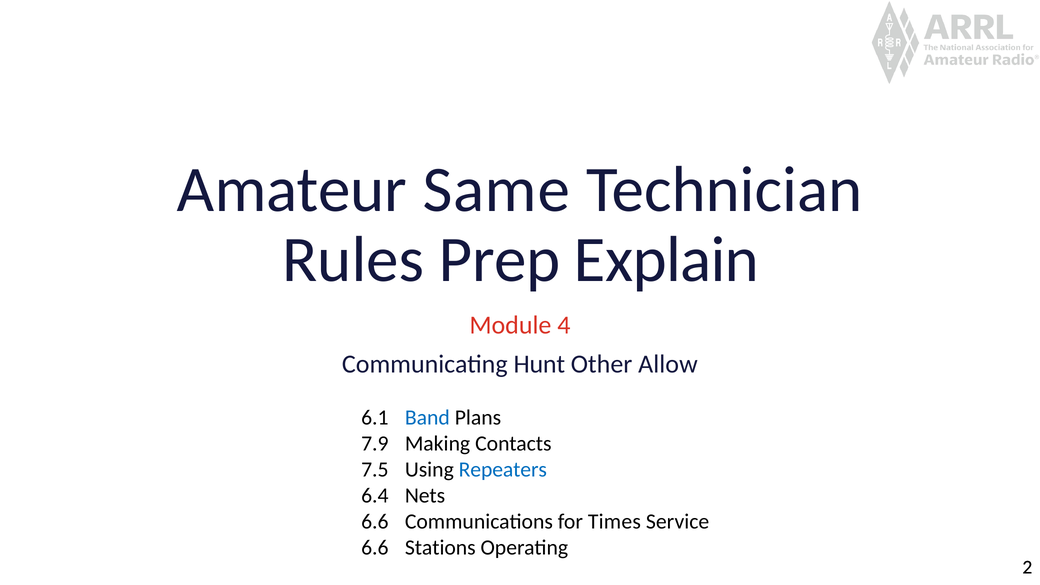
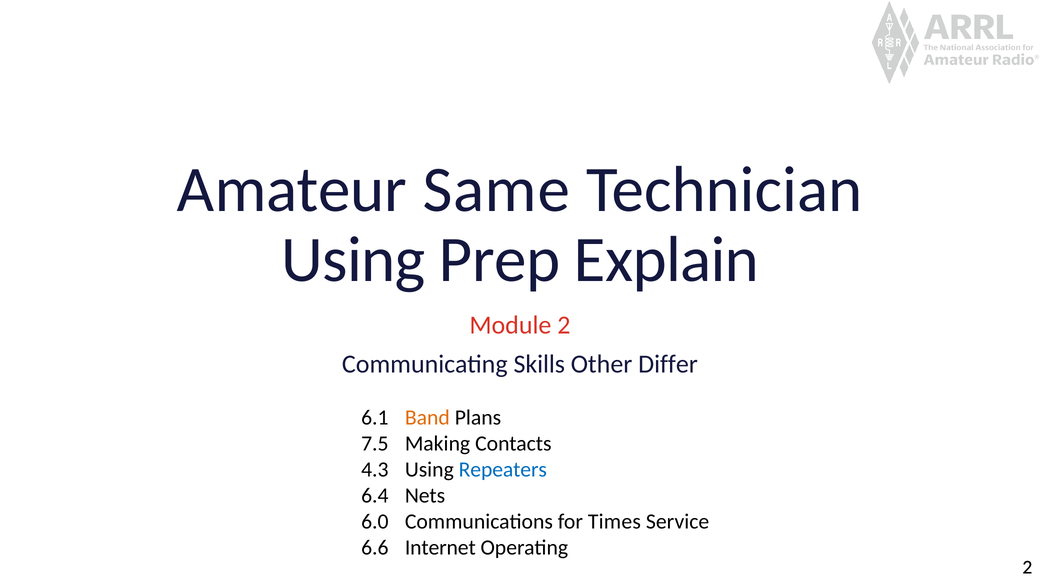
Rules at (353, 260): Rules -> Using
4: 4 -> 2
Hunt: Hunt -> Skills
Allow: Allow -> Differ
Band colour: blue -> orange
7.9: 7.9 -> 7.5
7.5: 7.5 -> 4.3
6.6 at (375, 521): 6.6 -> 6.0
Stations: Stations -> Internet
